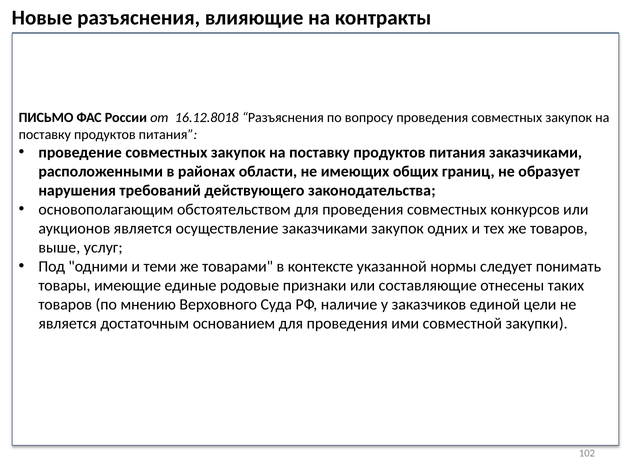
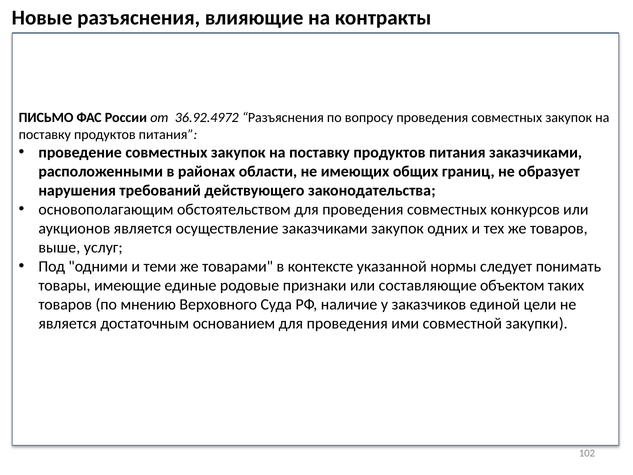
16.12.8018: 16.12.8018 -> 36.92.4972
отнесены: отнесены -> объектом
